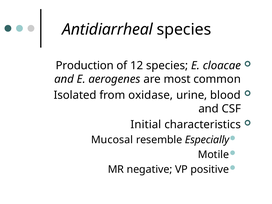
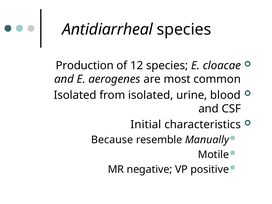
from oxidase: oxidase -> isolated
Mucosal: Mucosal -> Because
Especially: Especially -> Manually
